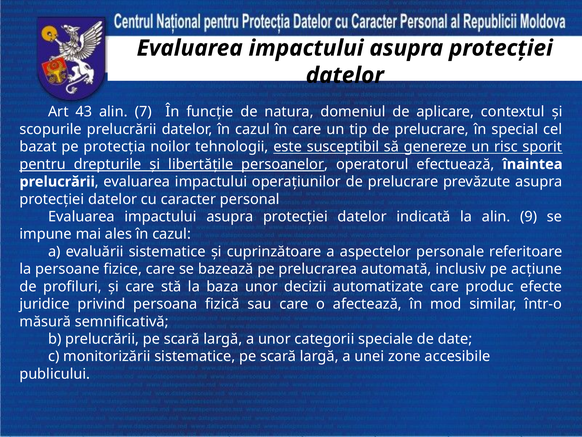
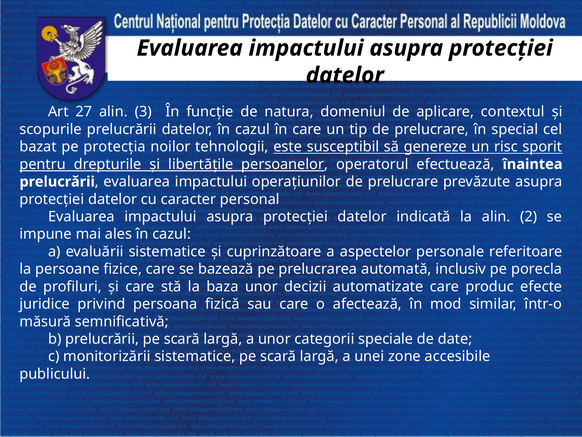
43: 43 -> 27
7: 7 -> 3
9: 9 -> 2
acțiune: acțiune -> porecla
